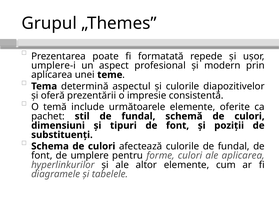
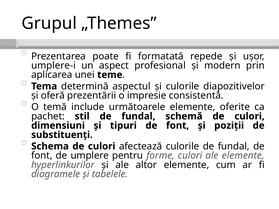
ale aplicarea: aplicarea -> elemente
